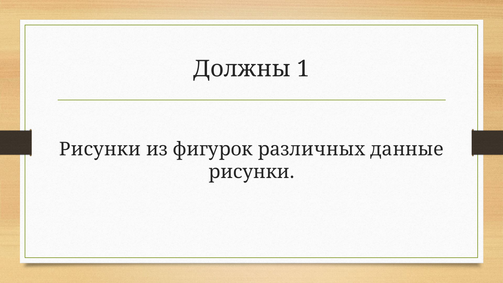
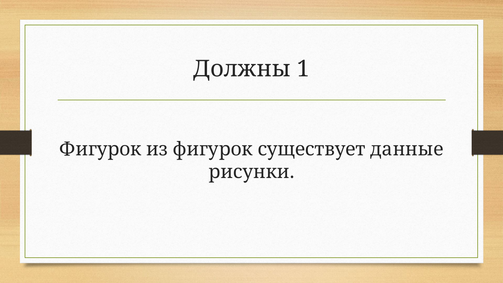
Рисунки at (100, 149): Рисунки -> Фигурок
различных: различных -> существует
